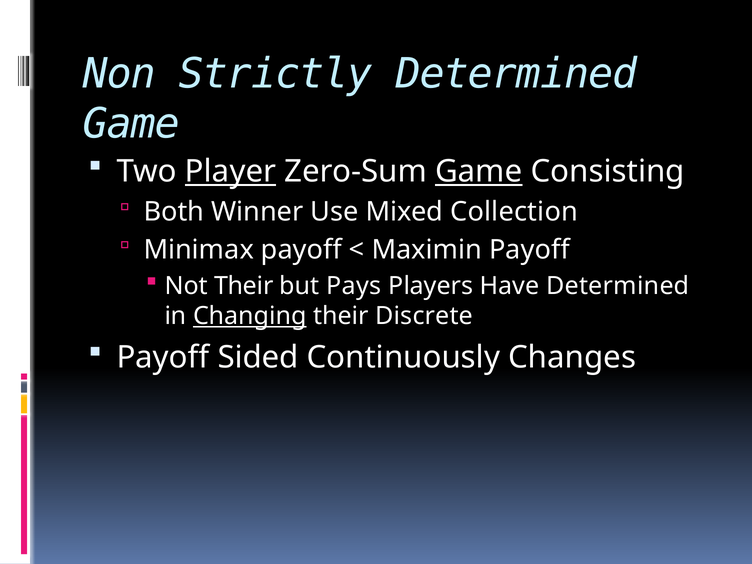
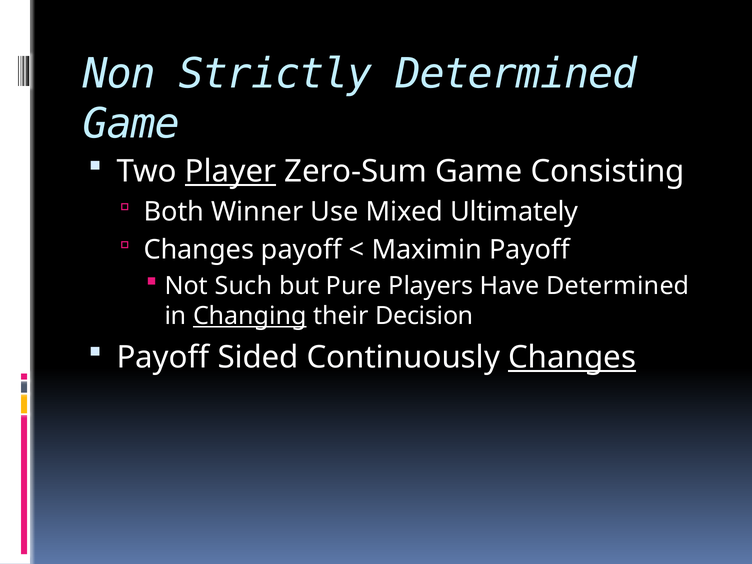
Game at (479, 172) underline: present -> none
Collection: Collection -> Ultimately
Minimax at (199, 250): Minimax -> Changes
Not Their: Their -> Such
Pays: Pays -> Pure
Discrete: Discrete -> Decision
Changes at (572, 358) underline: none -> present
